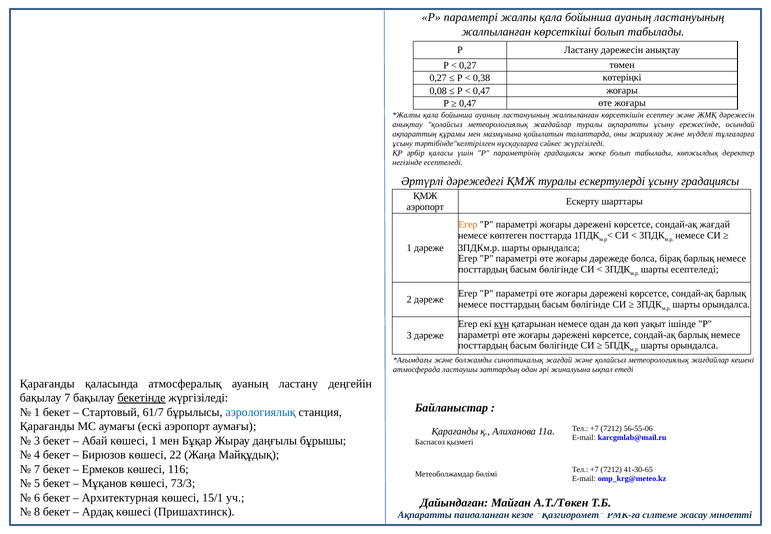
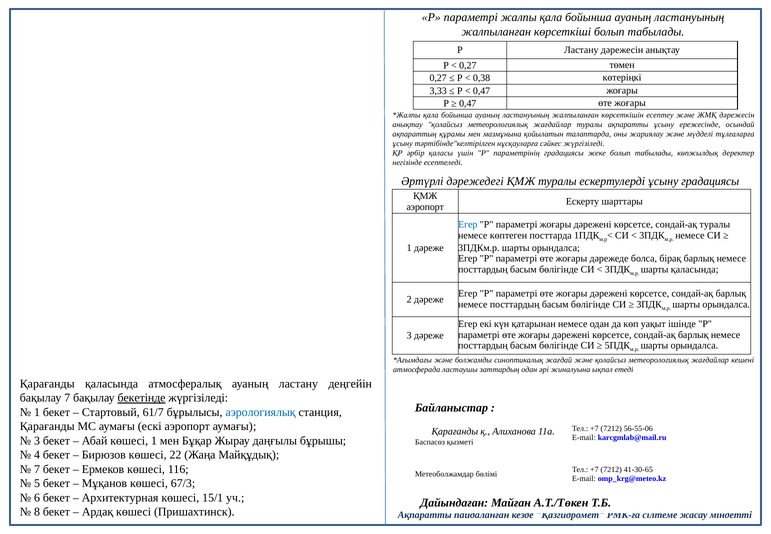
0,08: 0,08 -> 3,33
Егер at (468, 224) colour: orange -> blue
сондай-ақ жағдай: жағдай -> туралы
шарты есептеледі: есептеледі -> қаласында
күн underline: present -> none
73/3: 73/3 -> 67/3
